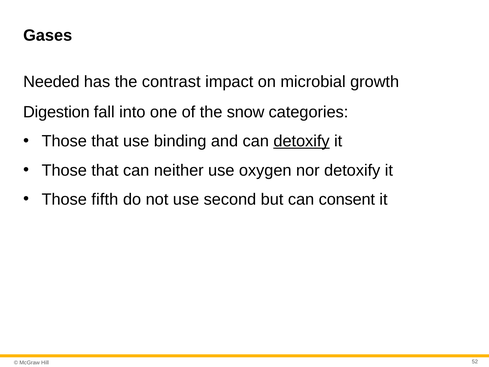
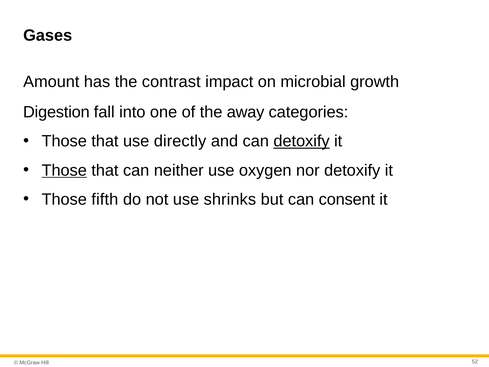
Needed: Needed -> Amount
snow: snow -> away
binding: binding -> directly
Those at (64, 170) underline: none -> present
second: second -> shrinks
